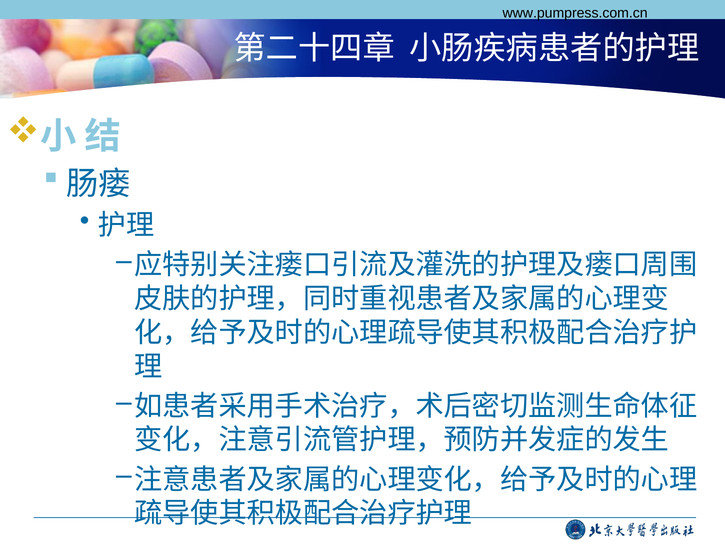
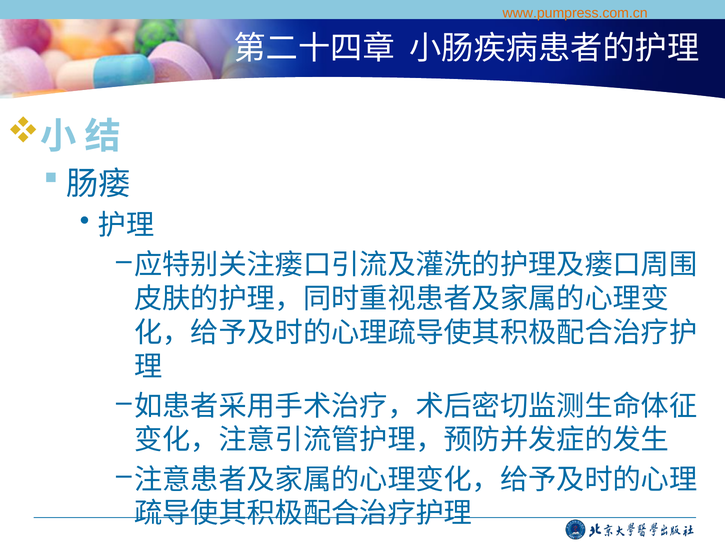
www.pumpress.com.cn colour: black -> orange
